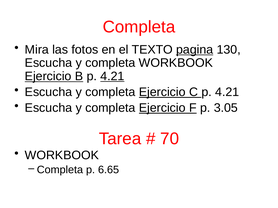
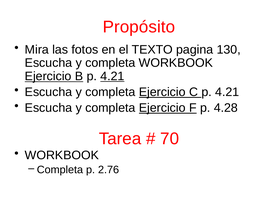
Completa at (139, 27): Completa -> Propósito
pagina underline: present -> none
3.05: 3.05 -> 4.28
6.65: 6.65 -> 2.76
